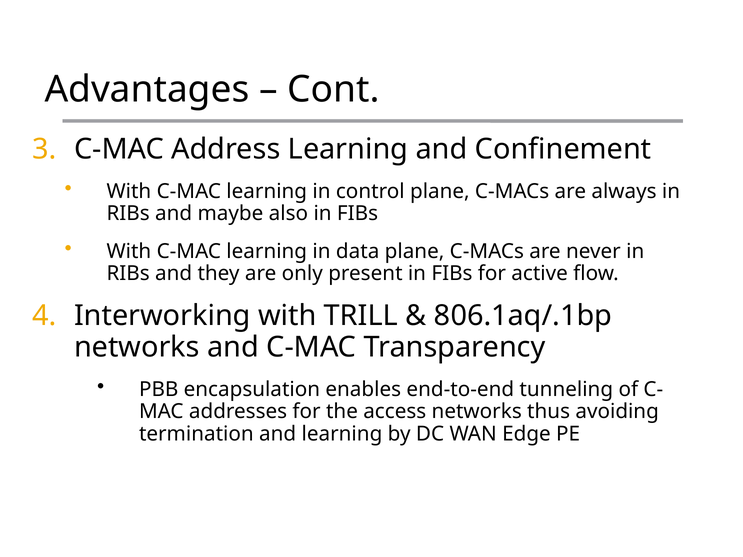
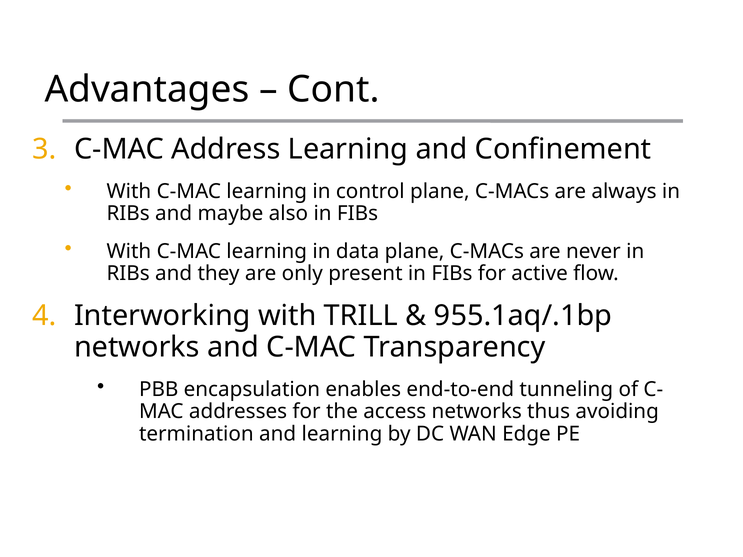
806.1aq/.1bp: 806.1aq/.1bp -> 955.1aq/.1bp
